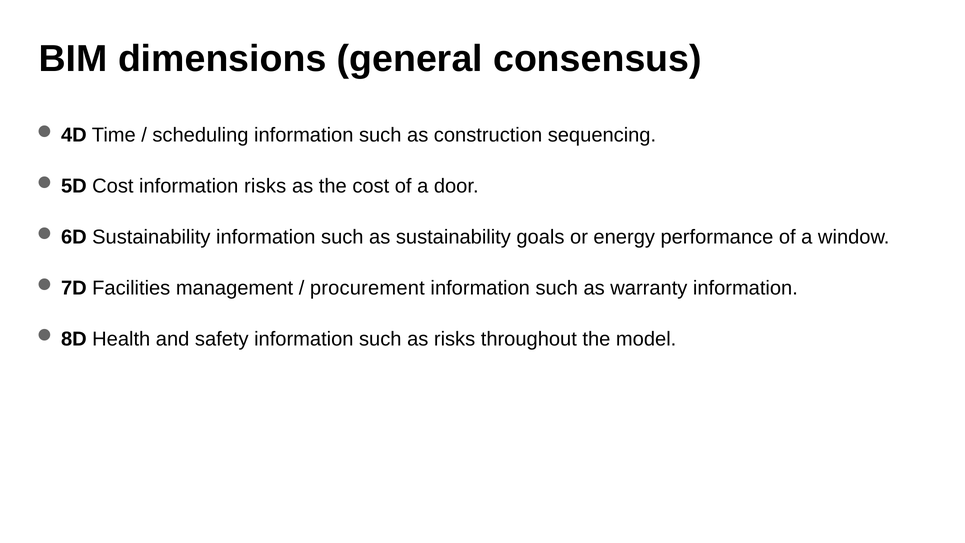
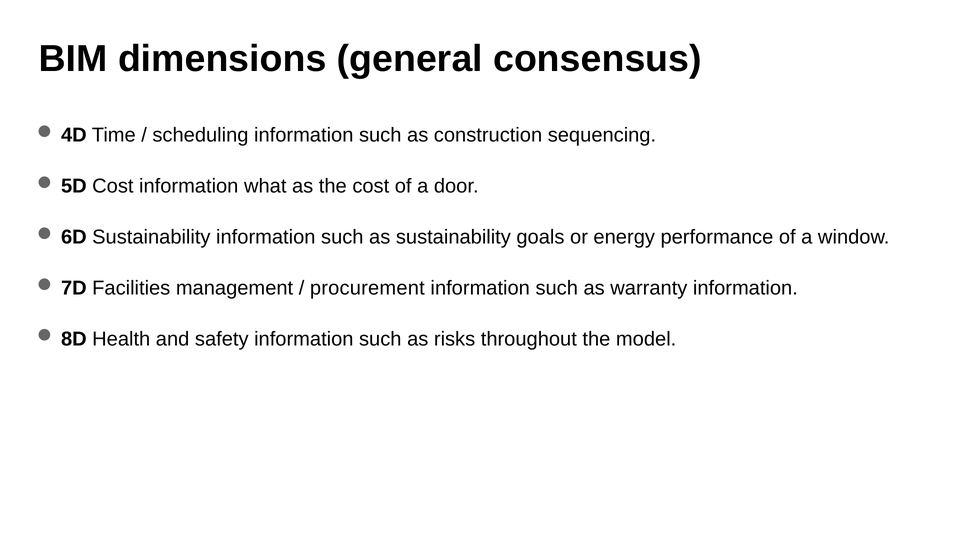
information risks: risks -> what
